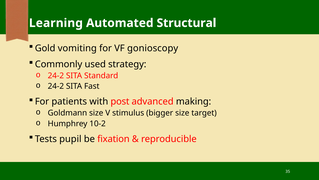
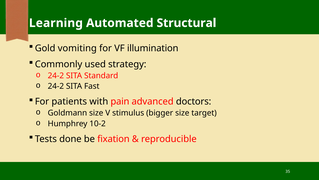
gonioscopy: gonioscopy -> illumination
post: post -> pain
making: making -> doctors
pupil: pupil -> done
